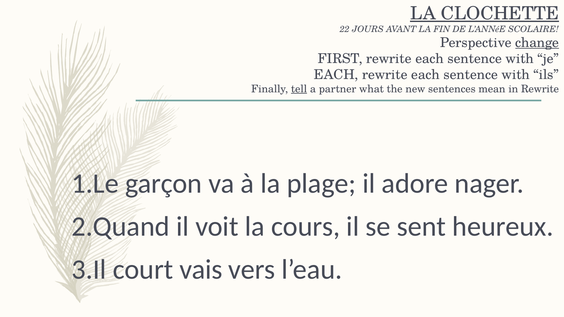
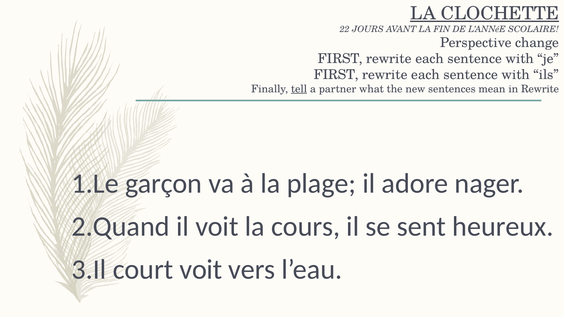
change underline: present -> none
EACH at (336, 75): EACH -> FIRST
court vais: vais -> voit
